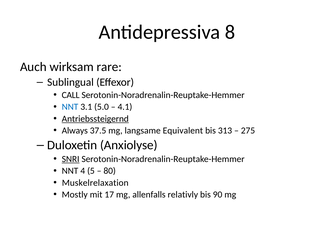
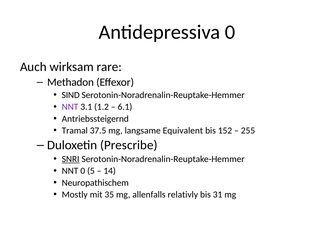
Antidepressiva 8: 8 -> 0
Sublingual: Sublingual -> Methadon
CALL: CALL -> SIND
NNT at (70, 107) colour: blue -> purple
5.0: 5.0 -> 1.2
4.1: 4.1 -> 6.1
Antriebssteigernd underline: present -> none
Always: Always -> Tramal
313: 313 -> 152
275: 275 -> 255
Anxiolyse: Anxiolyse -> Prescribe
NNT 4: 4 -> 0
80: 80 -> 14
Muskelrelaxation: Muskelrelaxation -> Neuropathischem
17: 17 -> 35
90: 90 -> 31
